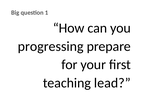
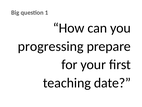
lead: lead -> date
